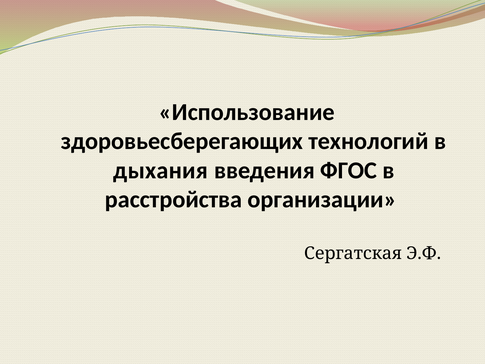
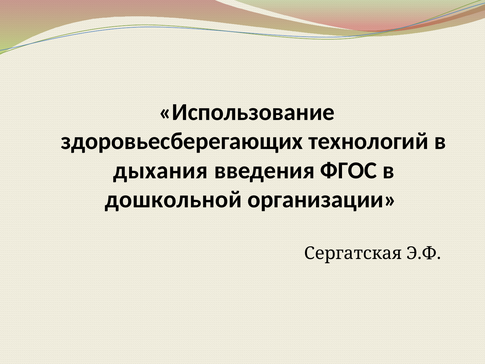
расстройства: расстройства -> дошкольной
